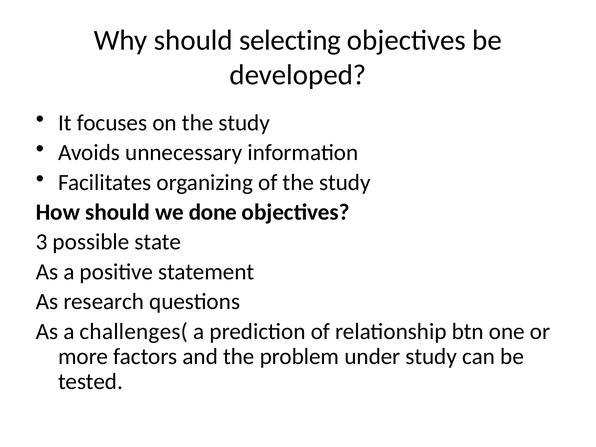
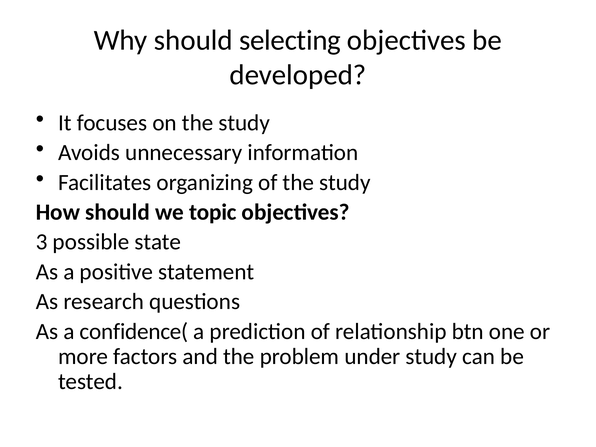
done: done -> topic
challenges(: challenges( -> confidence(
